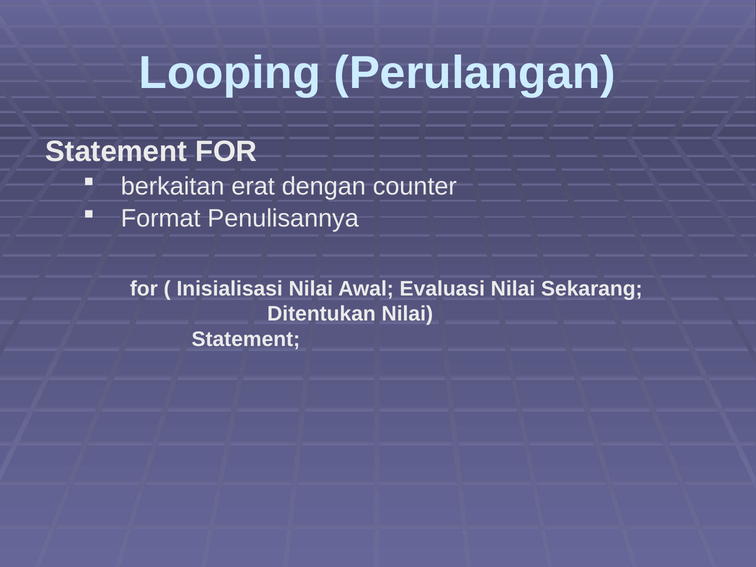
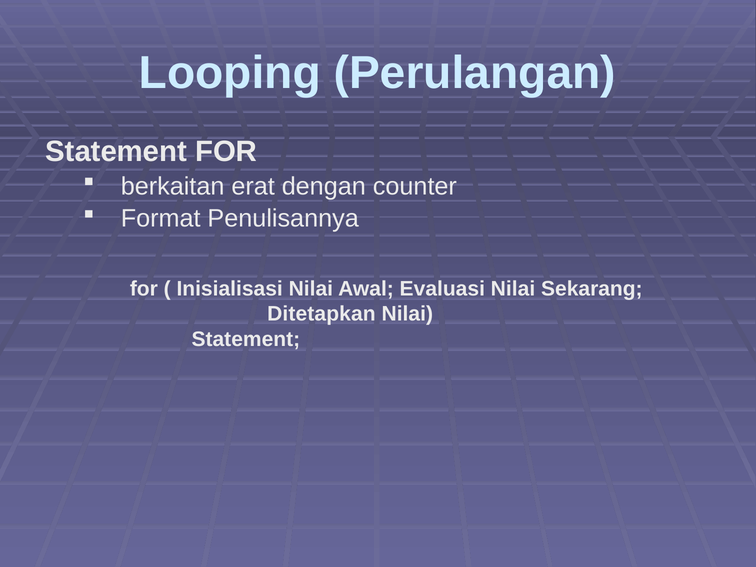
Ditentukan: Ditentukan -> Ditetapkan
